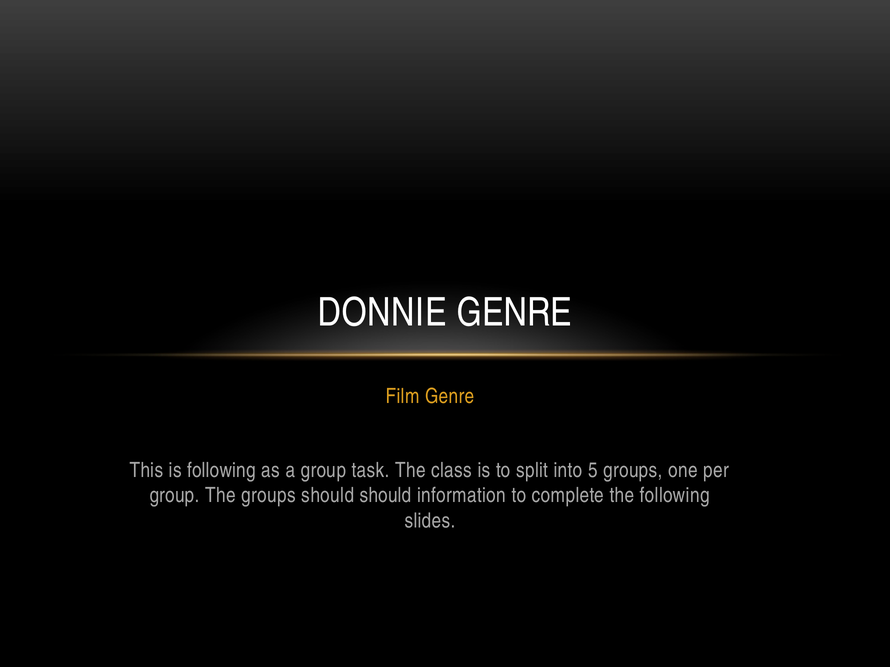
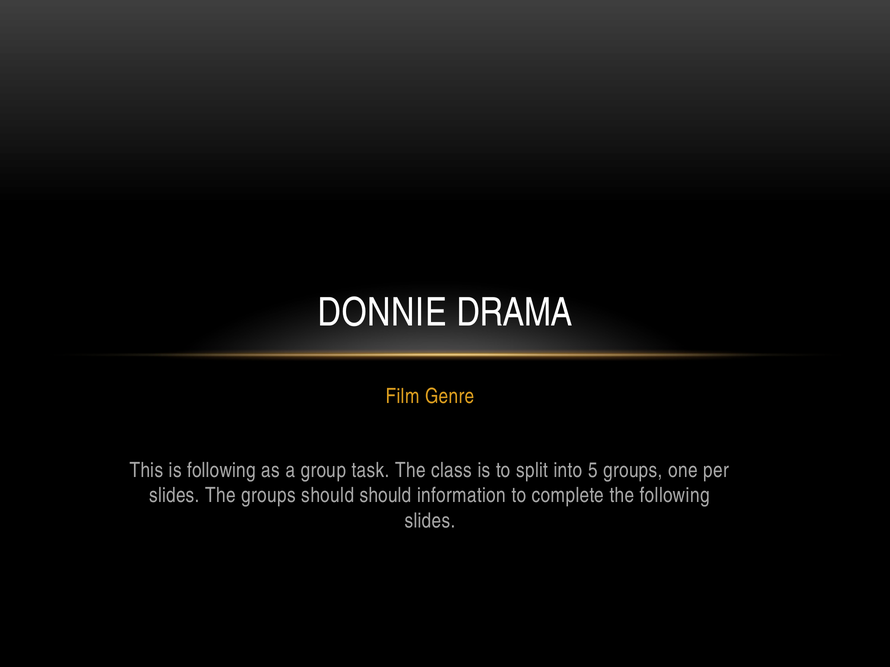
DONNIE GENRE: GENRE -> DRAMA
group at (174, 496): group -> slides
